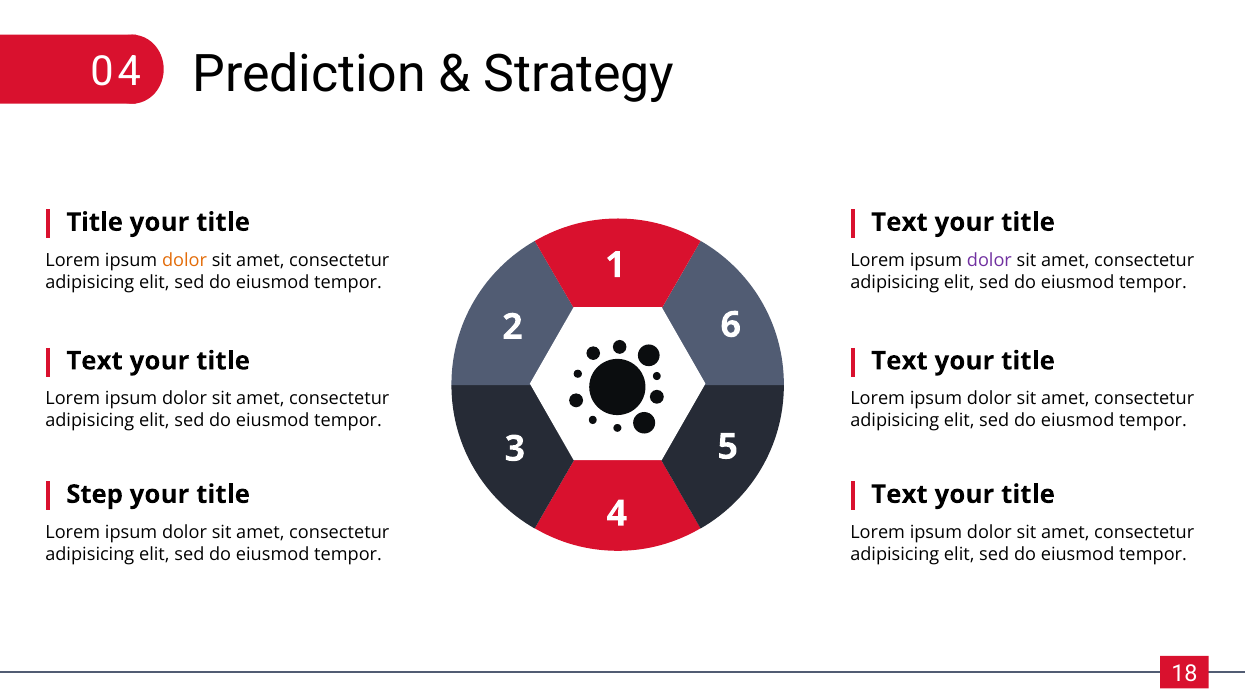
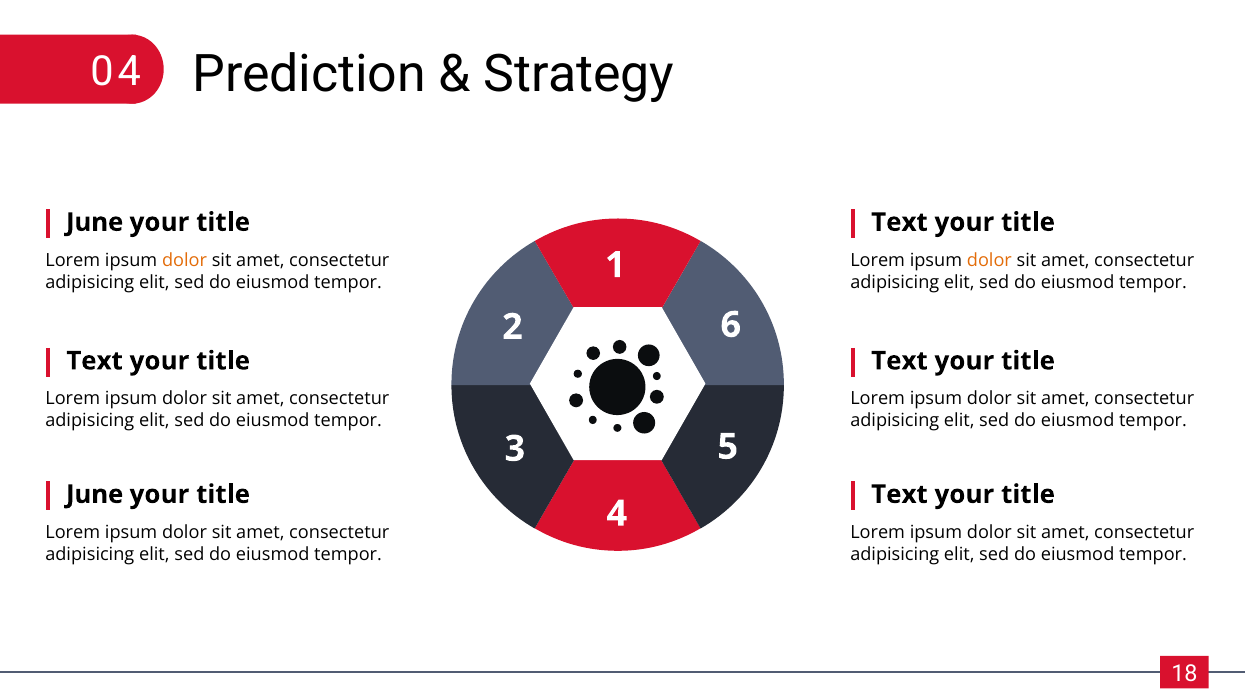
Title at (95, 222): Title -> June
dolor at (989, 260) colour: purple -> orange
Step at (95, 495): Step -> June
